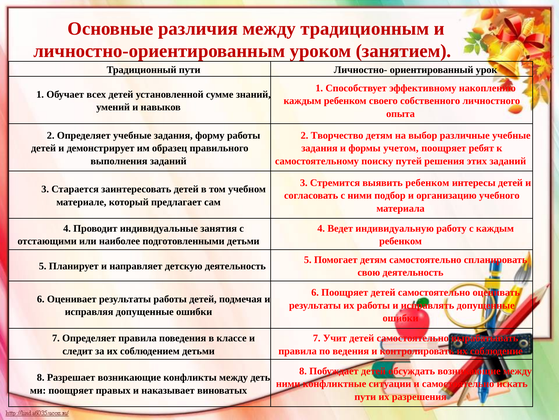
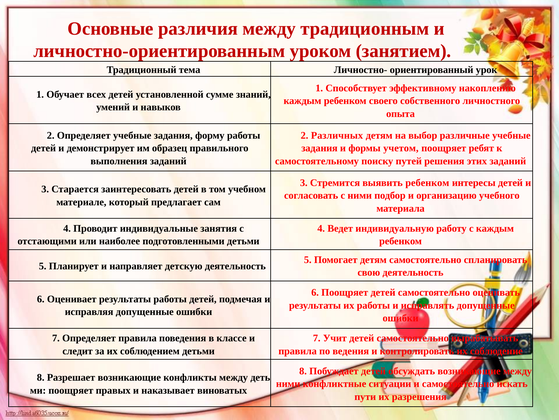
Традиционный пути: пути -> тема
Творчество: Творчество -> Различных
